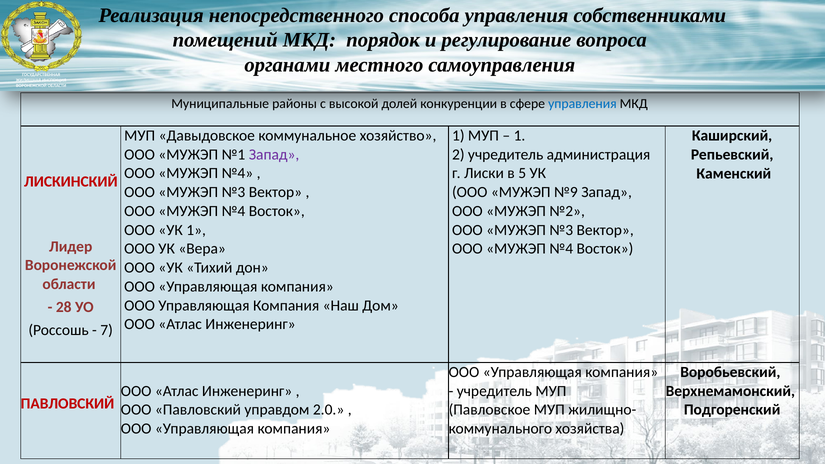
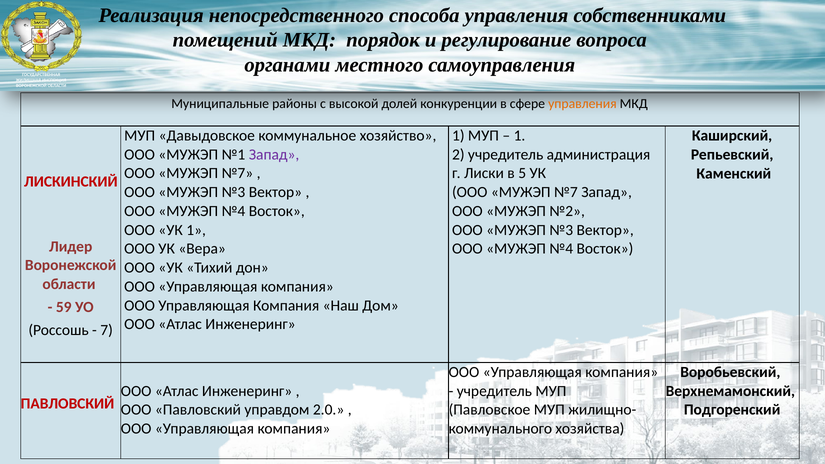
управления at (582, 104) colour: blue -> orange
№4 at (237, 173): №4 -> №7
№9 at (566, 192): №9 -> №7
28: 28 -> 59
